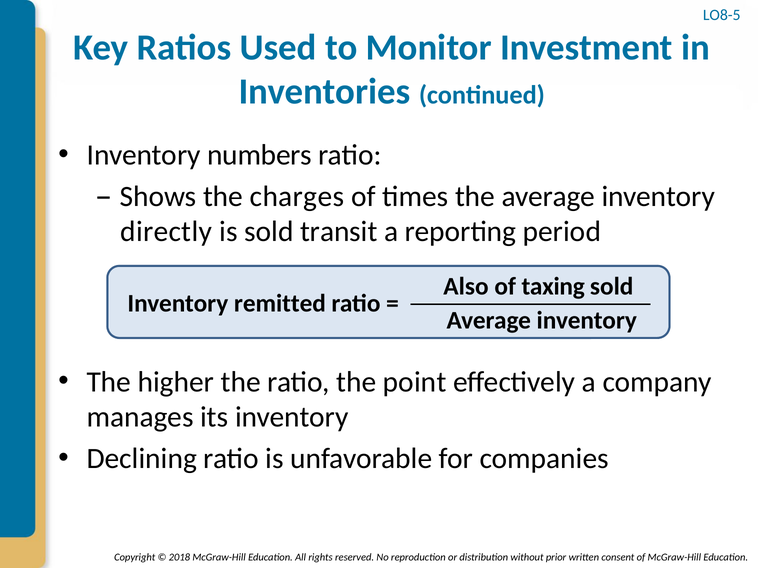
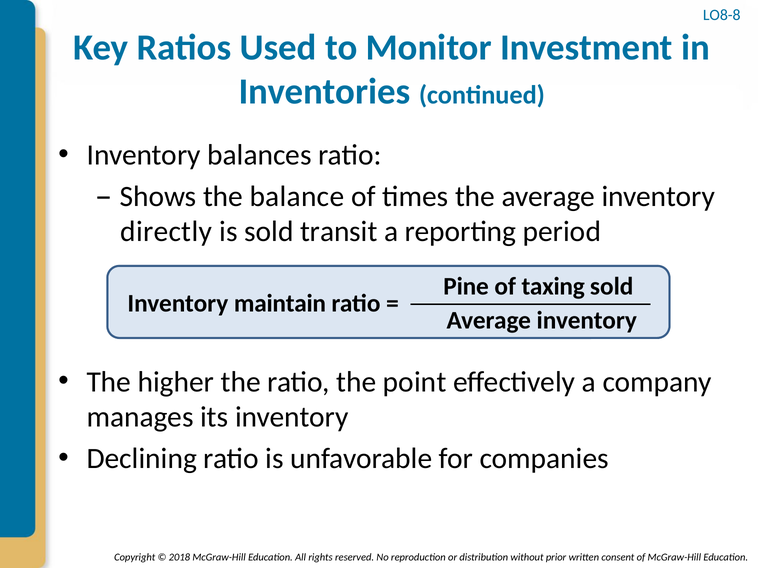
LO8-5: LO8-5 -> LO8-8
numbers: numbers -> balances
charges: charges -> balance
Also: Also -> Pine
remitted: remitted -> maintain
